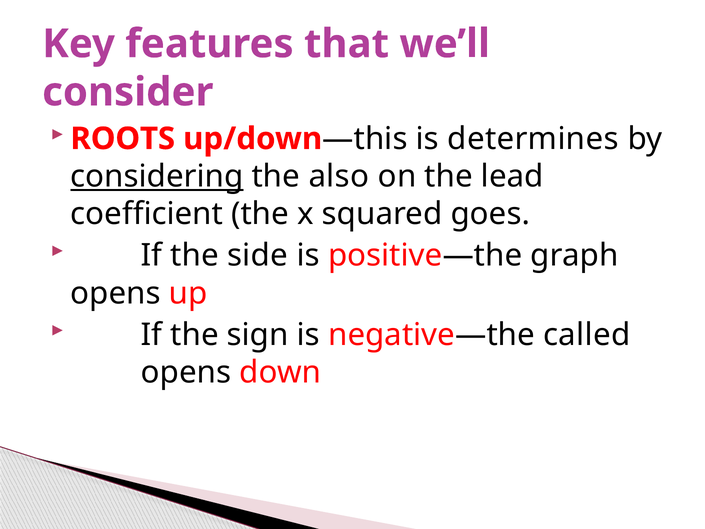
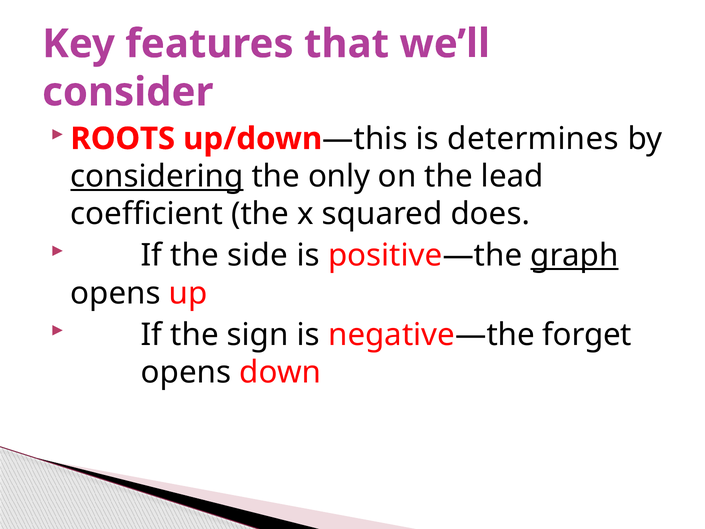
also: also -> only
goes: goes -> does
graph underline: none -> present
called: called -> forget
